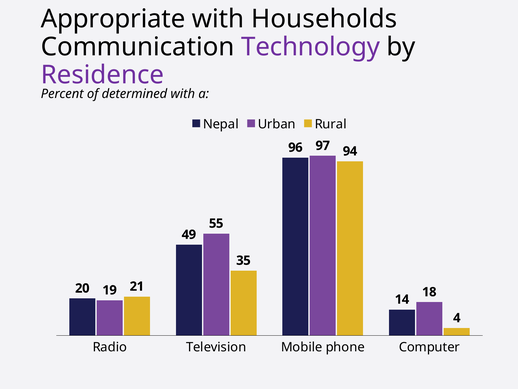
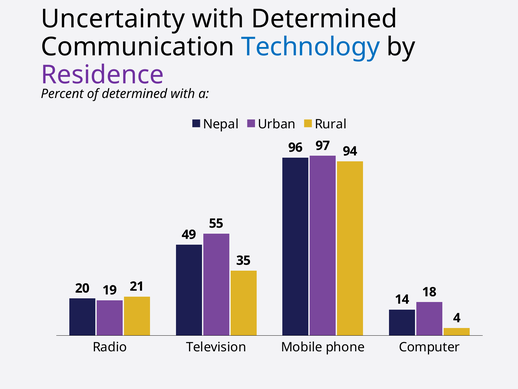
Appropriate: Appropriate -> Uncertainty
with Households: Households -> Determined
Technology colour: purple -> blue
